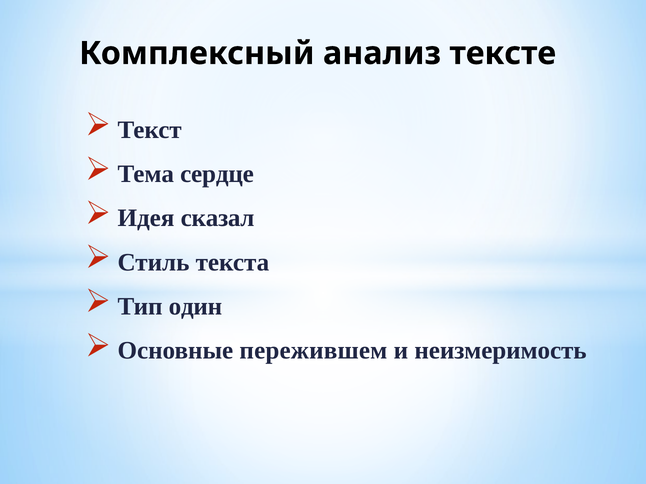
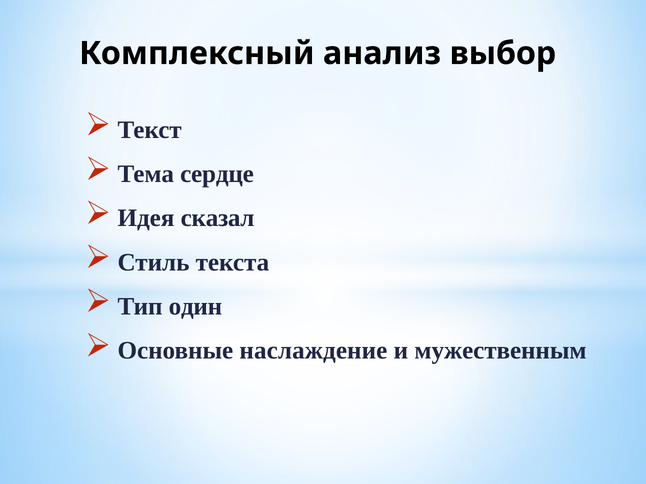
тексте: тексте -> выбор
пережившем: пережившем -> наслаждение
неизмеримость: неизмеримость -> мужественным
